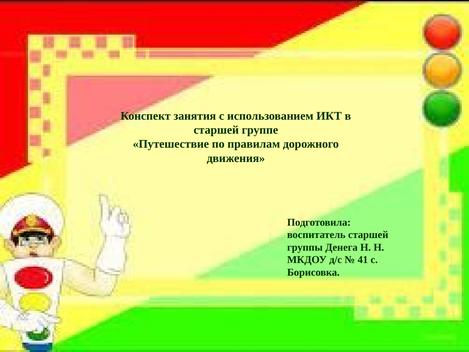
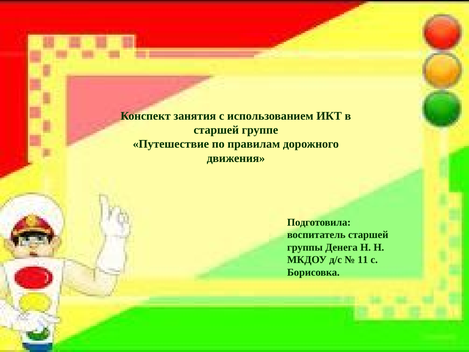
41: 41 -> 11
